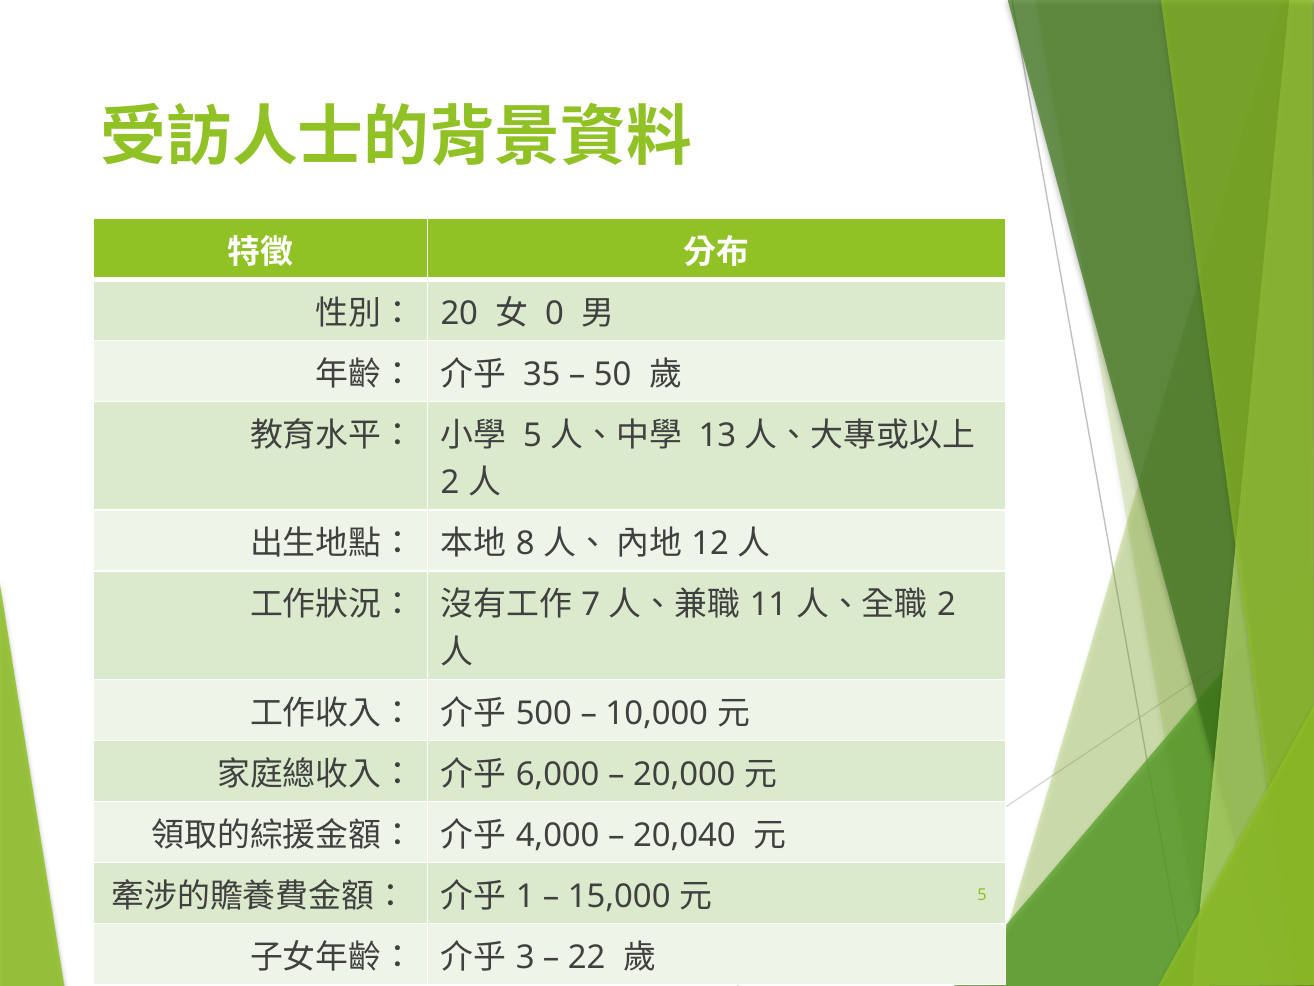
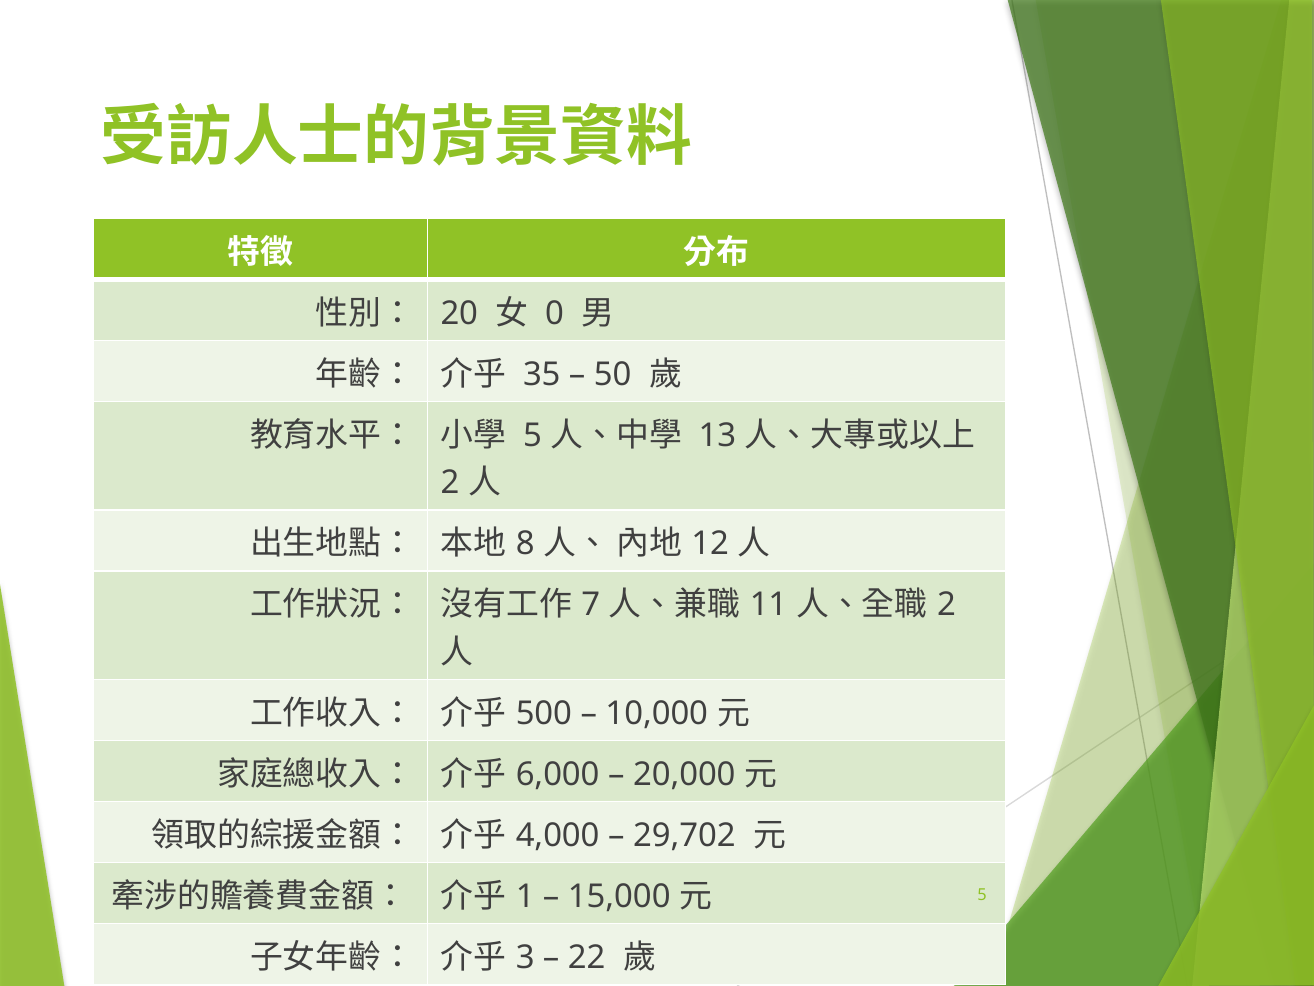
20,040: 20,040 -> 29,702
